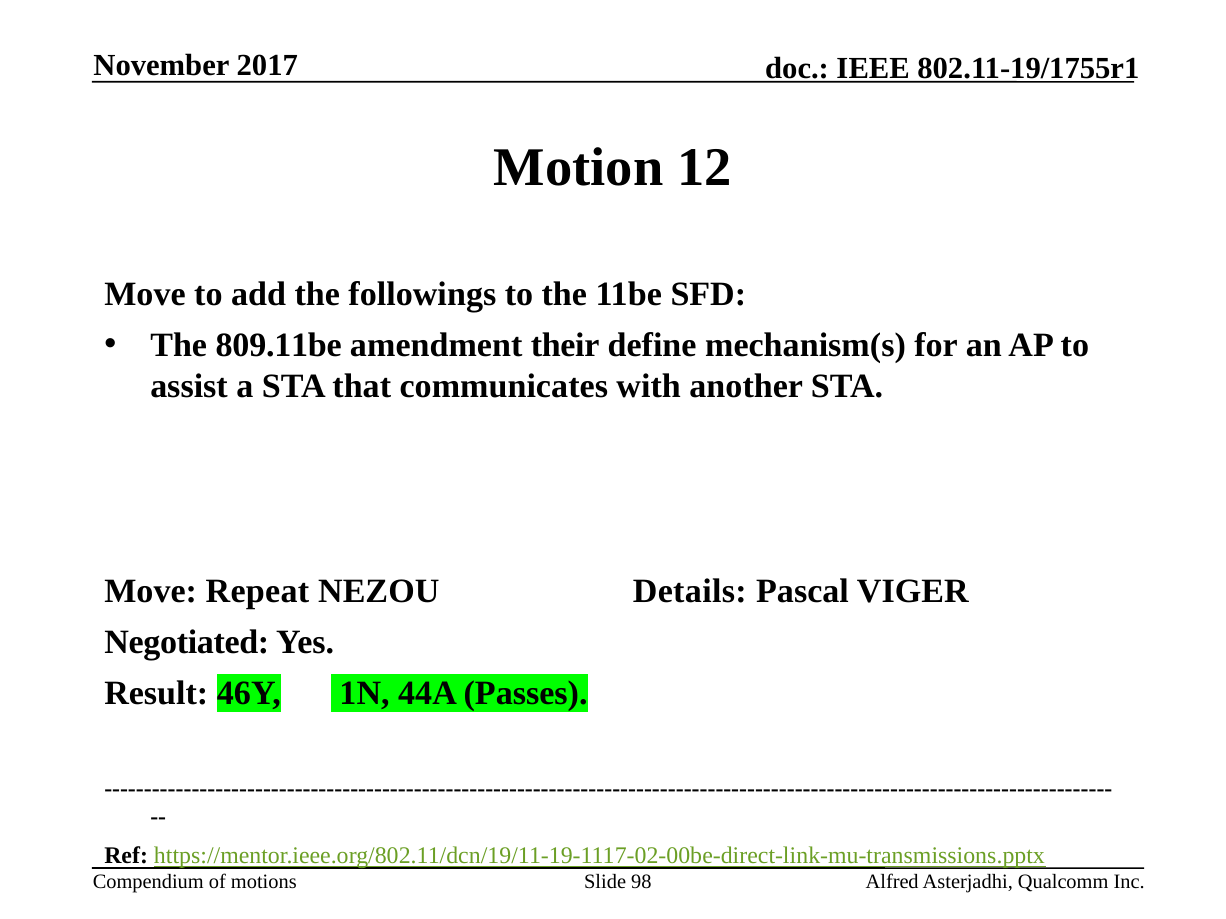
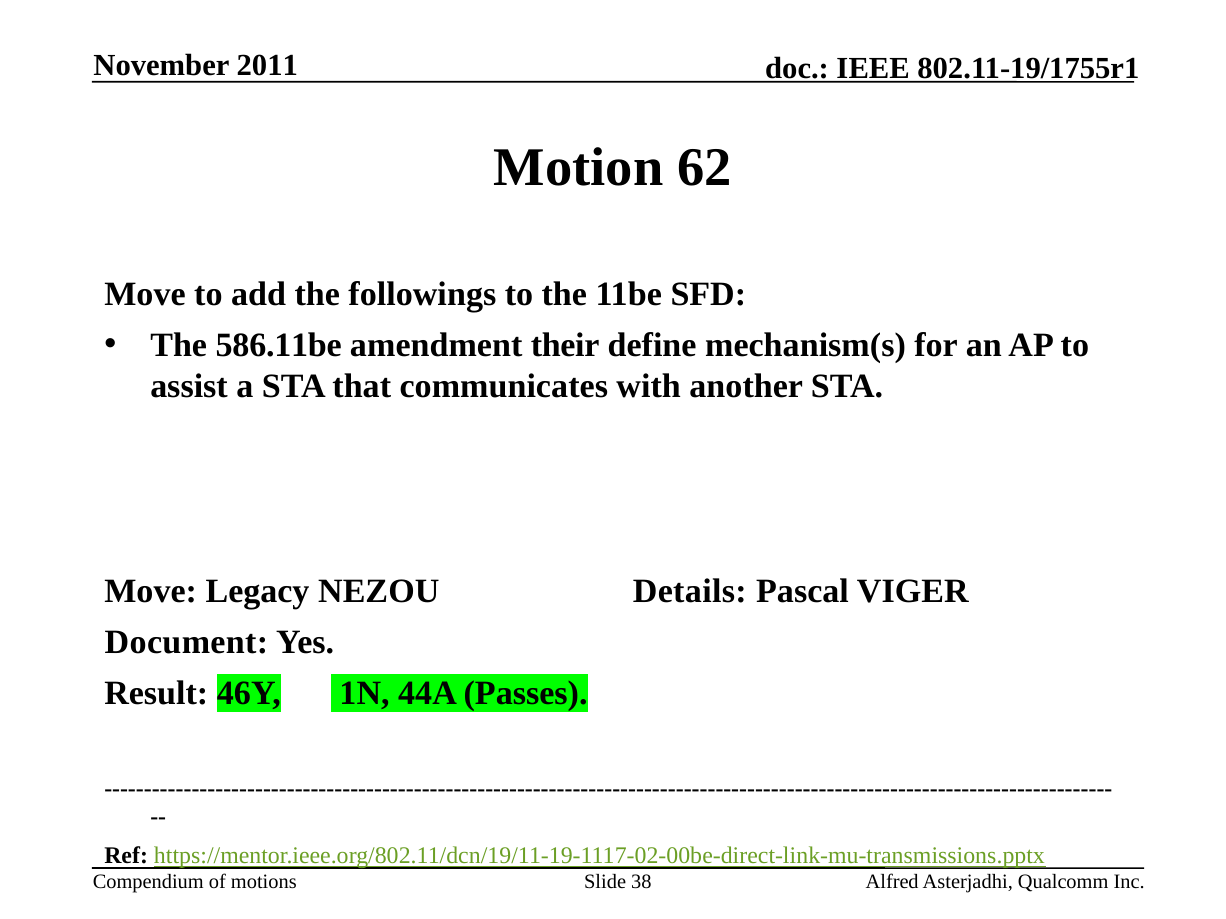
2017: 2017 -> 2011
12: 12 -> 62
809.11be: 809.11be -> 586.11be
Repeat: Repeat -> Legacy
Negotiated: Negotiated -> Document
98: 98 -> 38
